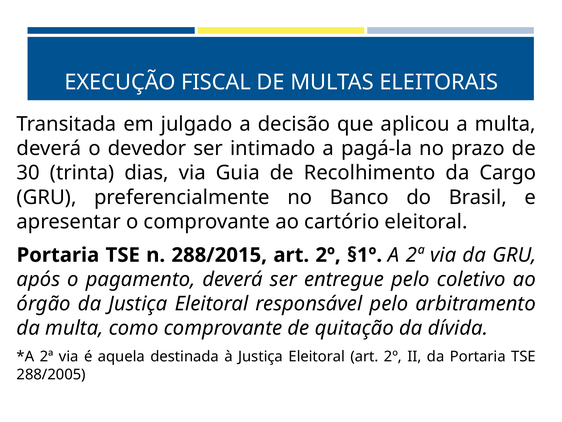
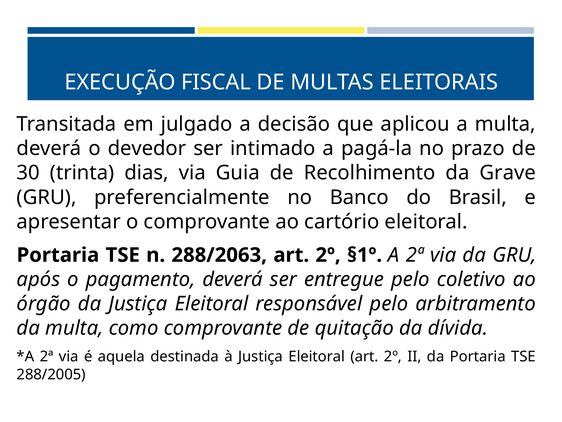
Cargo: Cargo -> Grave
288/2015: 288/2015 -> 288/2063
